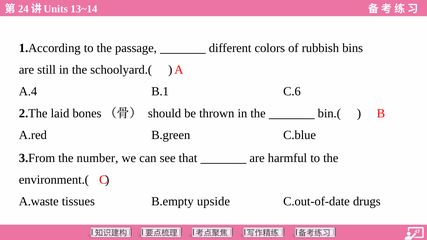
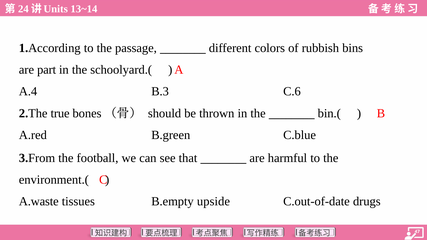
still: still -> part
B.1: B.1 -> B.3
laid: laid -> true
number: number -> football
